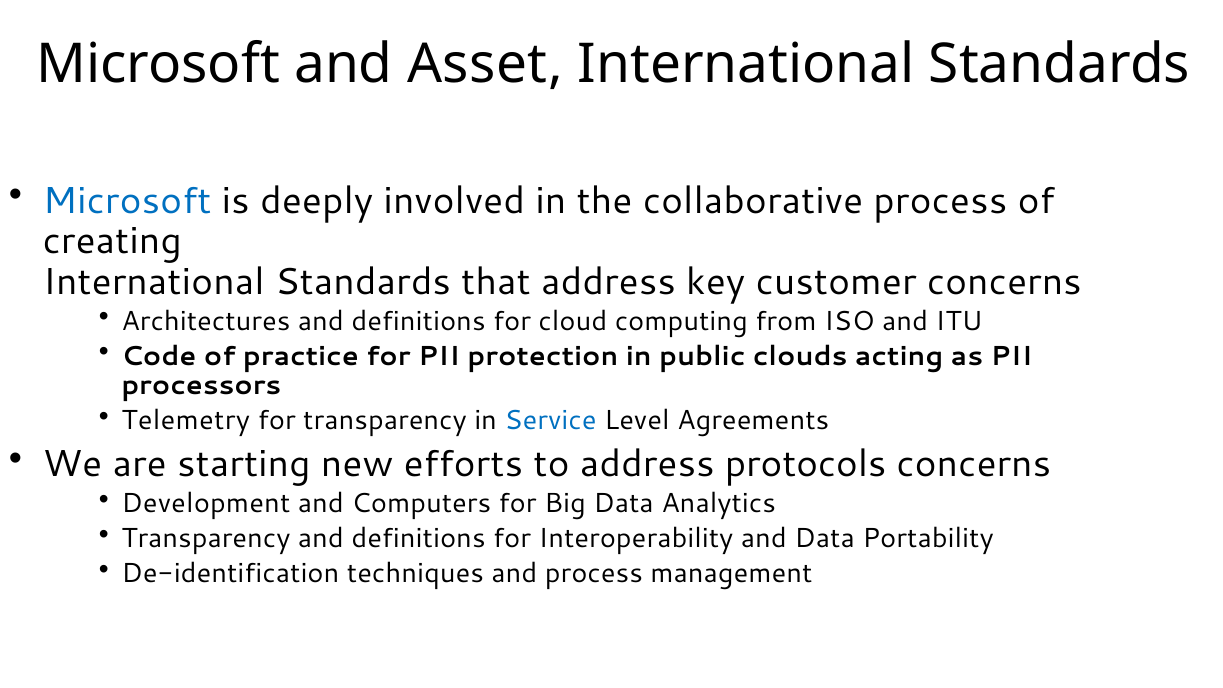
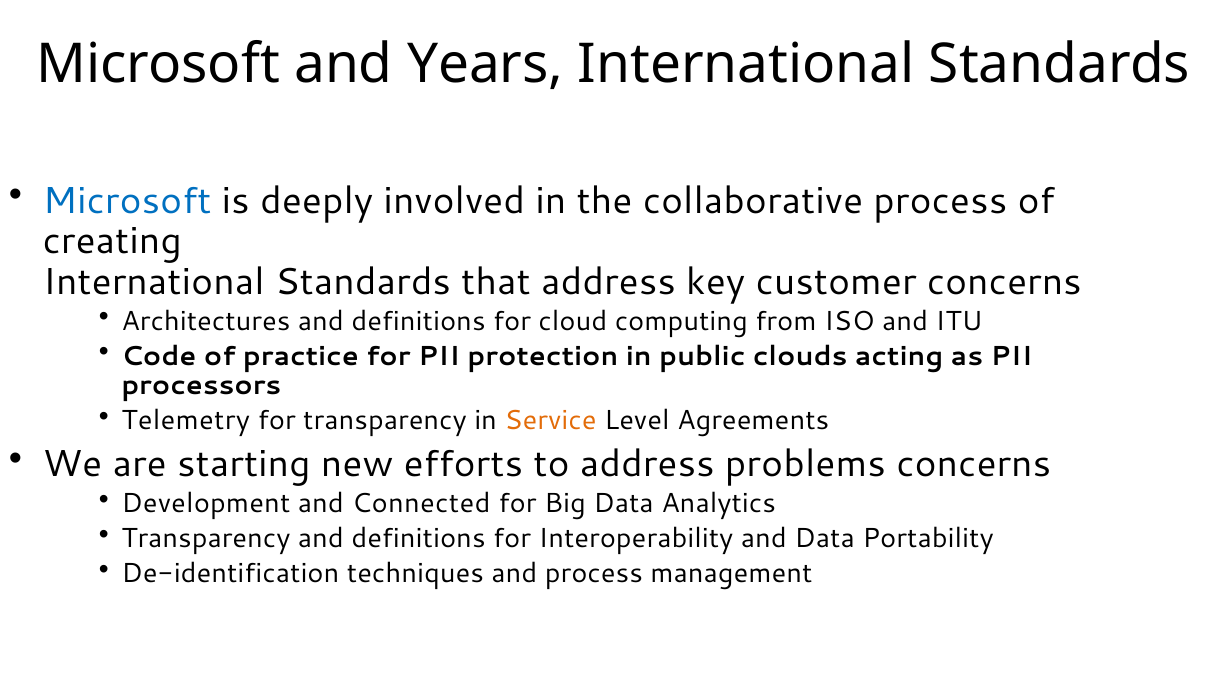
Asset: Asset -> Years
Service colour: blue -> orange
protocols: protocols -> problems
Computers: Computers -> Connected
